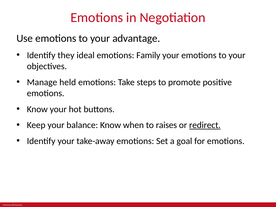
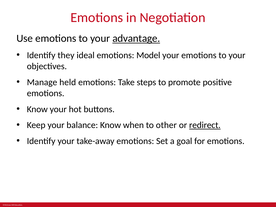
advantage underline: none -> present
Family: Family -> Model
raises: raises -> other
